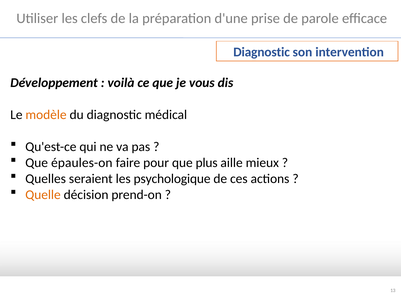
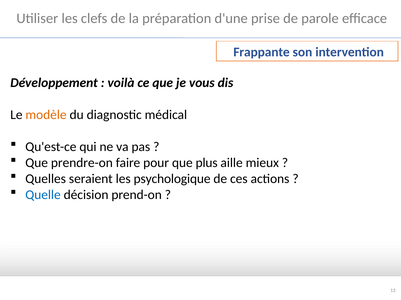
Diagnostic at (262, 52): Diagnostic -> Frappante
épaules-on: épaules-on -> prendre-on
Quelle colour: orange -> blue
